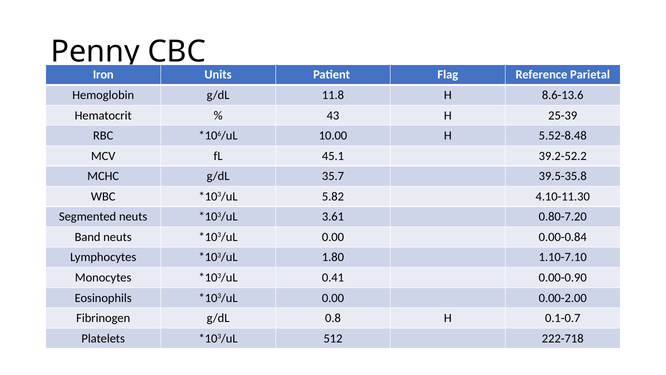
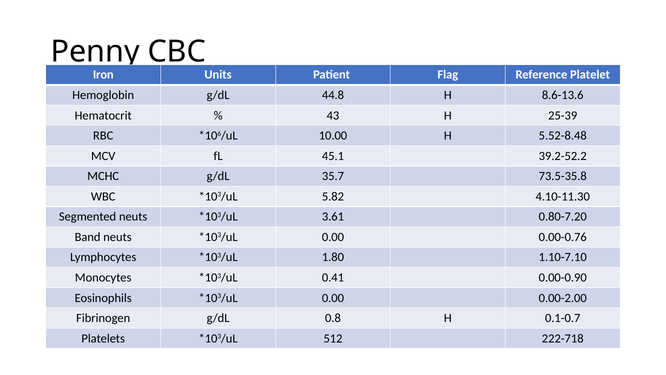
Parietal: Parietal -> Platelet
11.8: 11.8 -> 44.8
39.5-35.8: 39.5-35.8 -> 73.5-35.8
0.00-0.84: 0.00-0.84 -> 0.00-0.76
